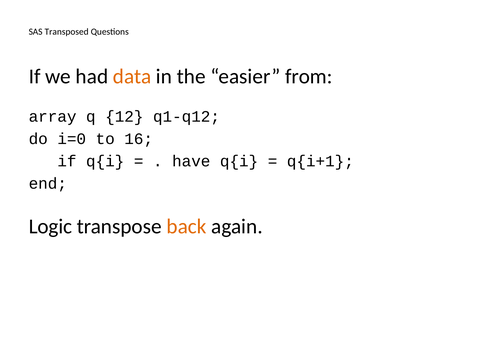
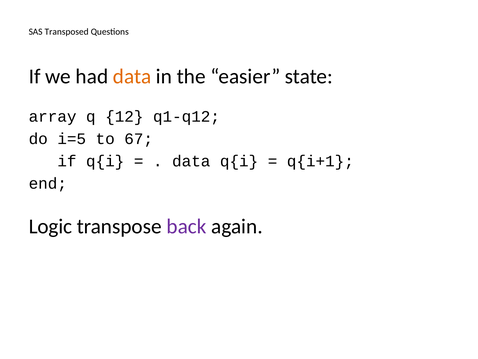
from: from -> state
i=0: i=0 -> i=5
16: 16 -> 67
have at (191, 161): have -> data
back colour: orange -> purple
